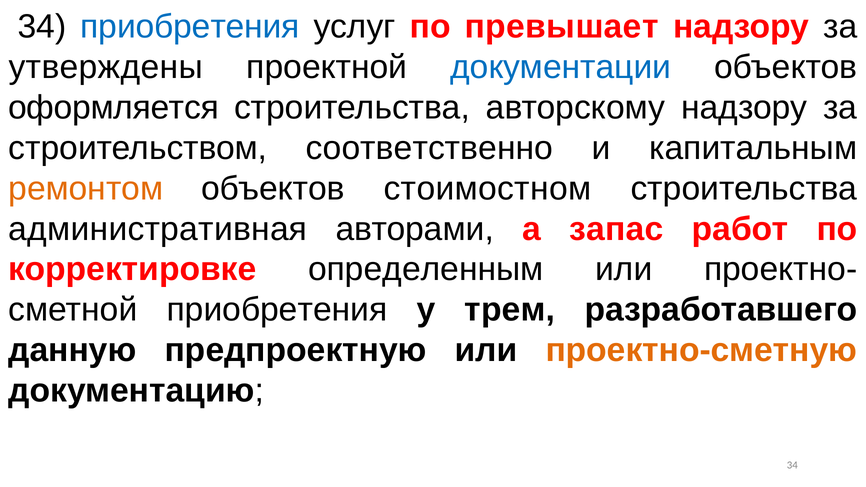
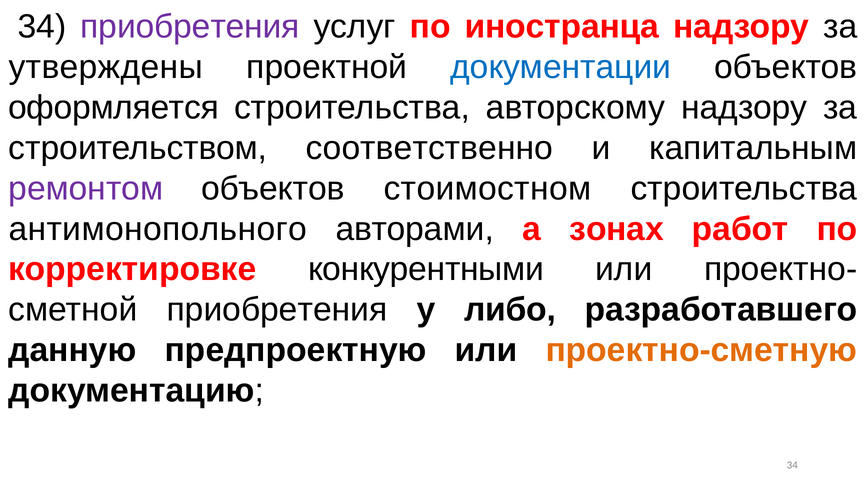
приобретения at (190, 27) colour: blue -> purple
превышает: превышает -> иностранца
ремонтом colour: orange -> purple
административная: административная -> антимонопольного
запас: запас -> зонах
определенным: определенным -> конкурентными
трем: трем -> либо
